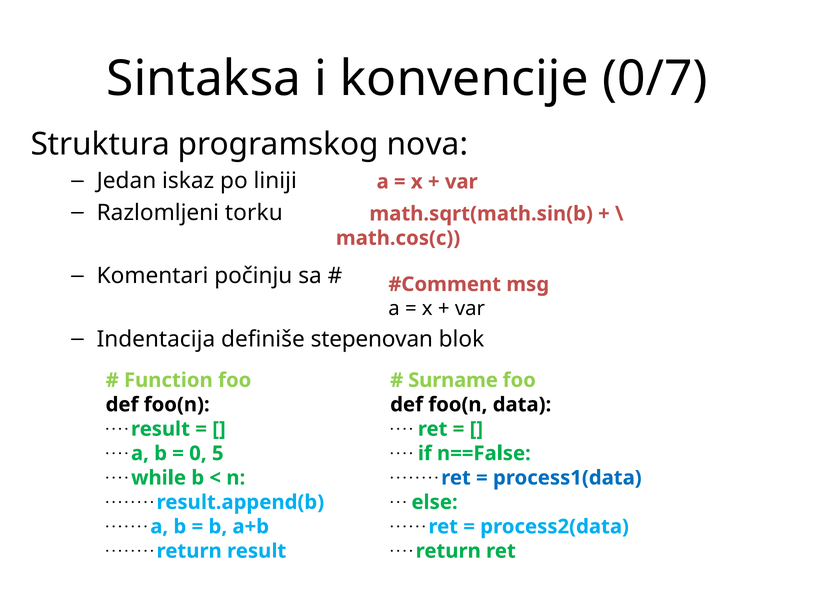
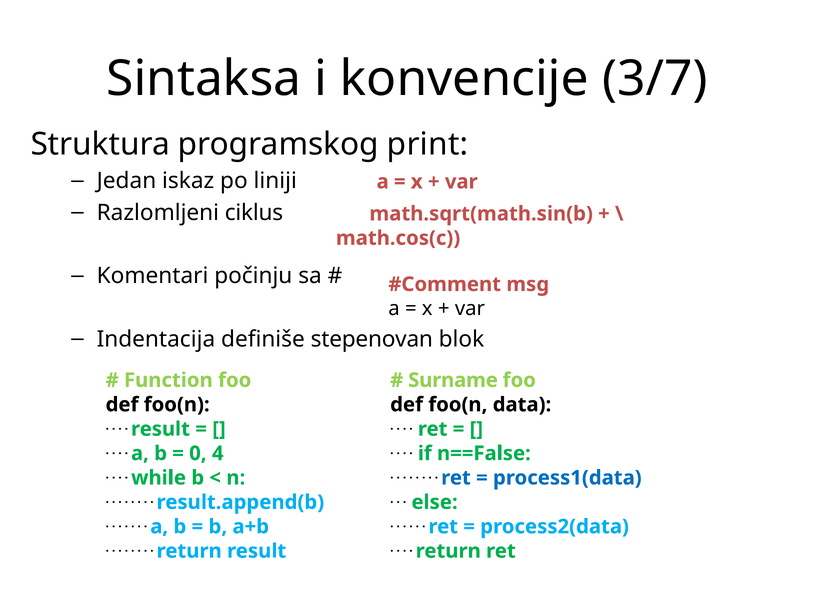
0/7: 0/7 -> 3/7
nova: nova -> print
torku: torku -> ciklus
5: 5 -> 4
